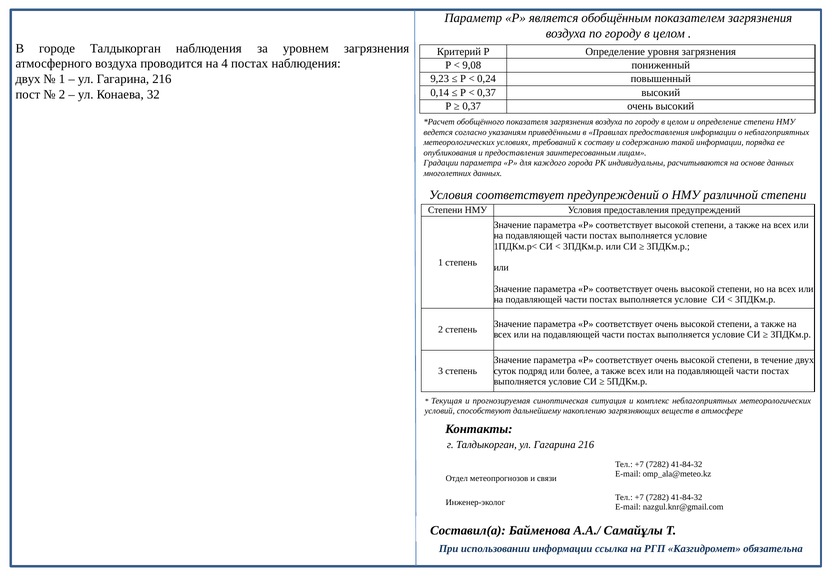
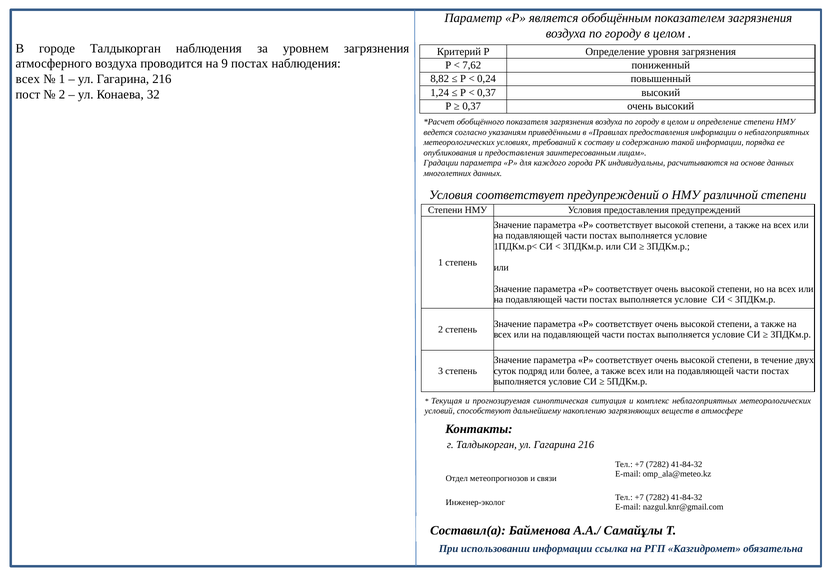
4: 4 -> 9
9,08: 9,08 -> 7,62
двух at (28, 79): двух -> всех
9,23: 9,23 -> 8,82
0,14: 0,14 -> 1,24
